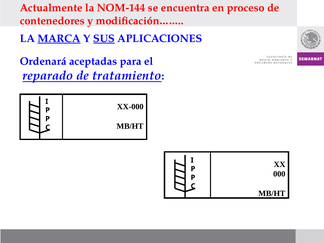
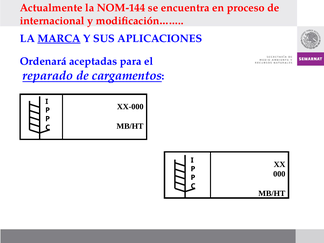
contenedores: contenedores -> internacional
SUS underline: present -> none
tratamiento: tratamiento -> cargamentos
